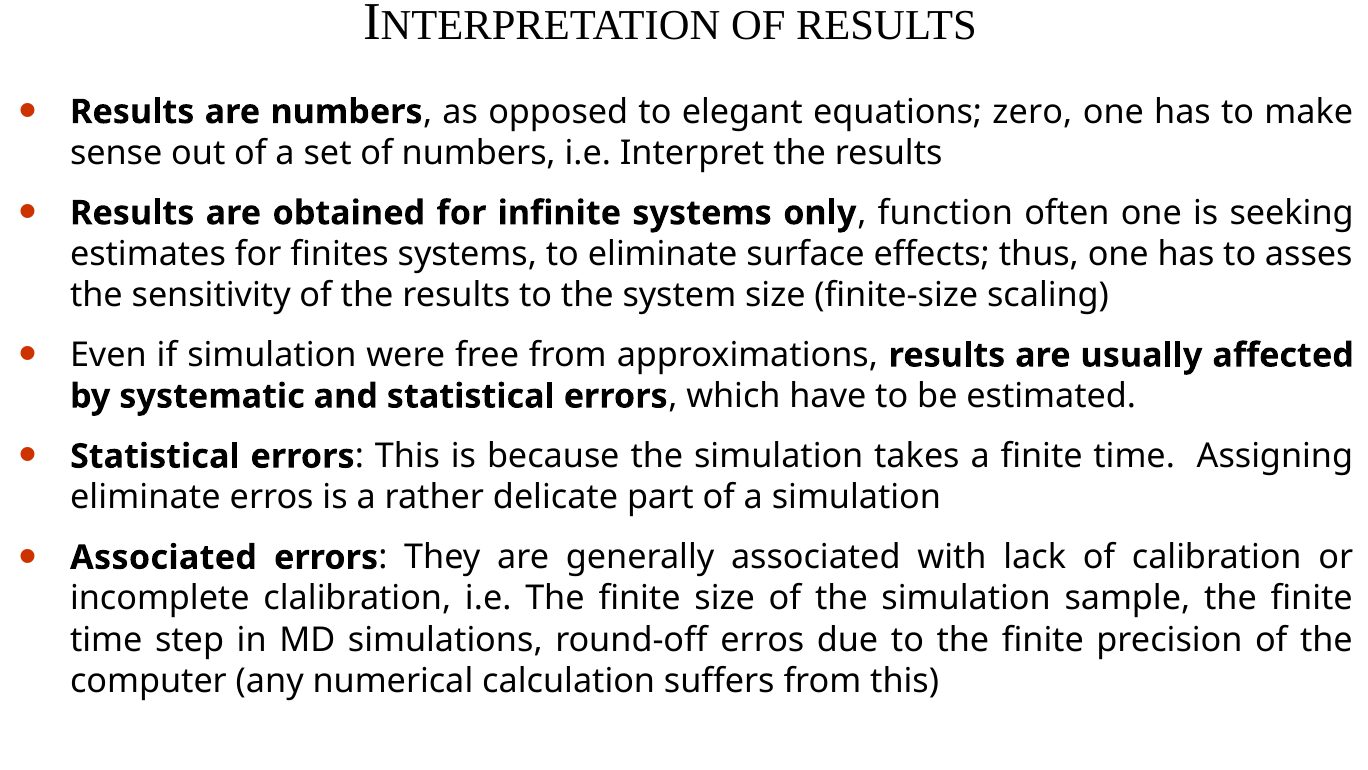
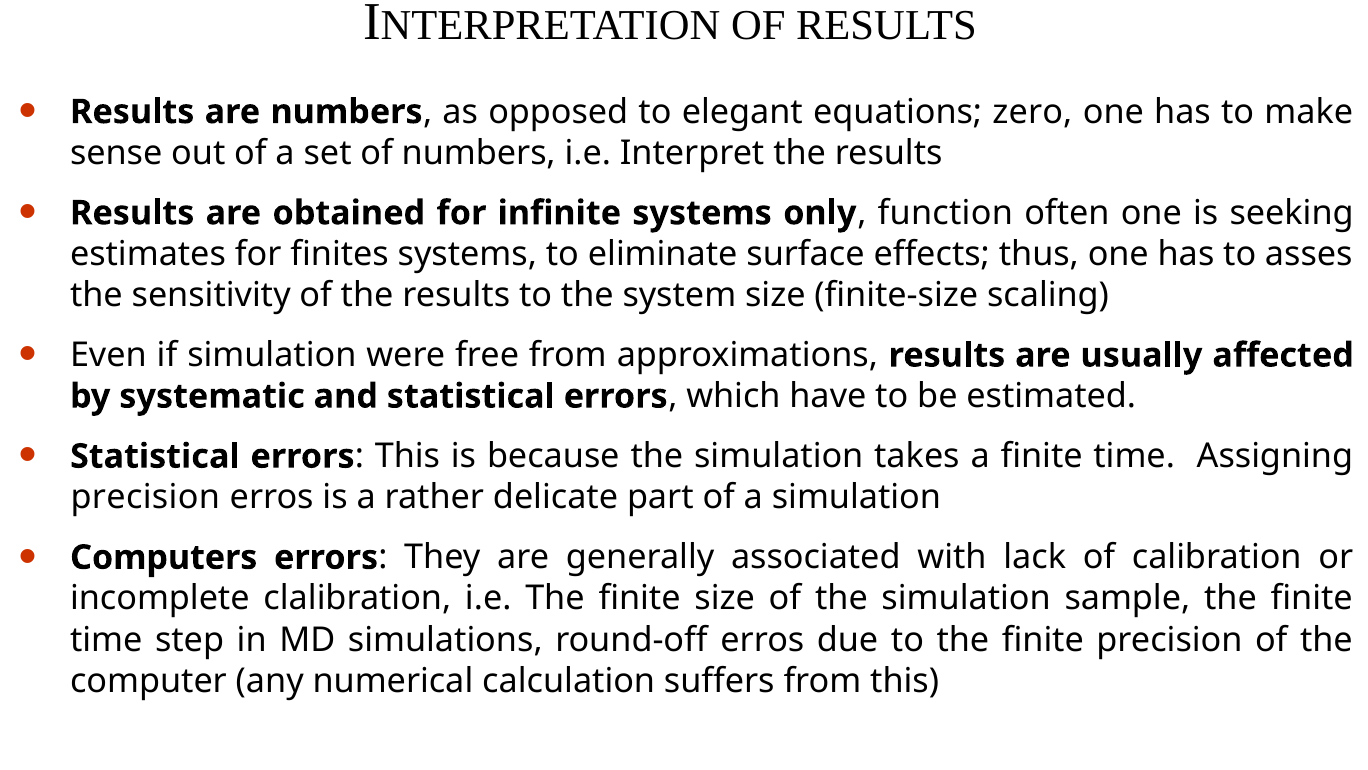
eliminate at (145, 497): eliminate -> precision
Associated at (164, 557): Associated -> Computers
